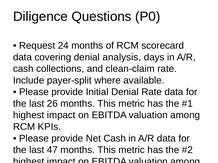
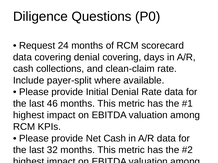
denial analysis: analysis -> covering
26: 26 -> 46
47: 47 -> 32
